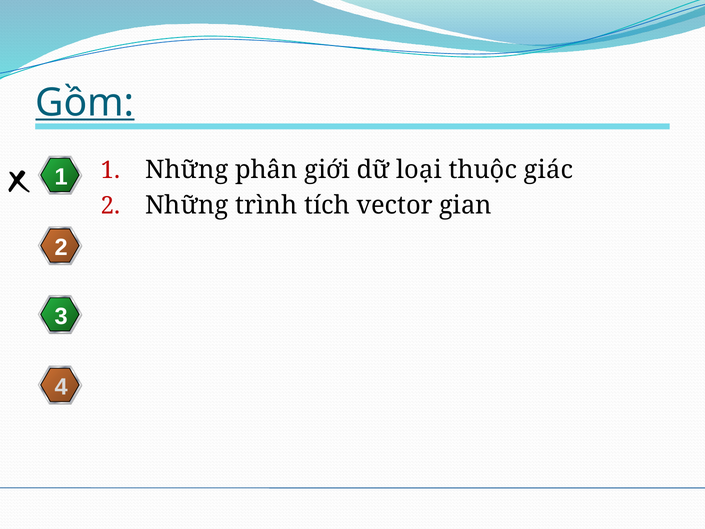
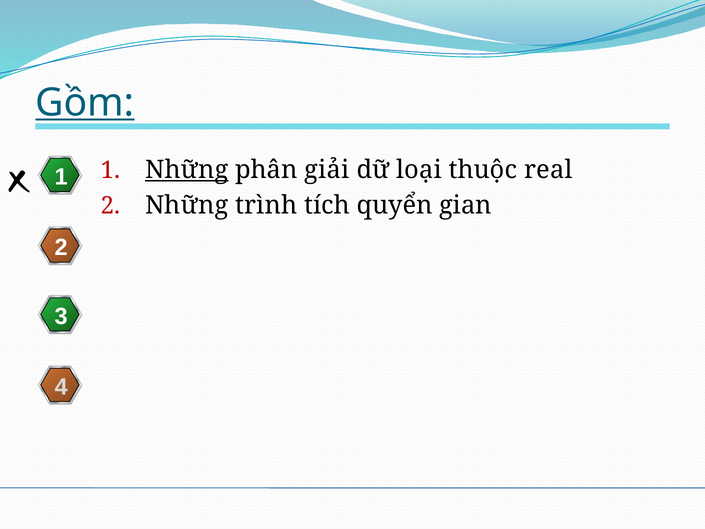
Những at (187, 170) underline: none -> present
giới: giới -> giải
giác: giác -> real
vector: vector -> quyển
